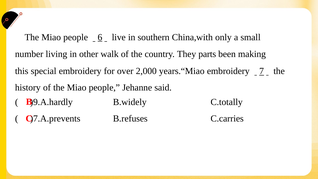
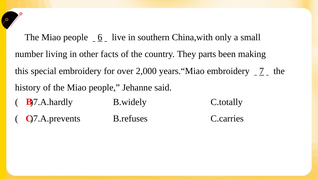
walk: walk -> facts
)9.A.hardly: )9.A.hardly -> )7.A.hardly
